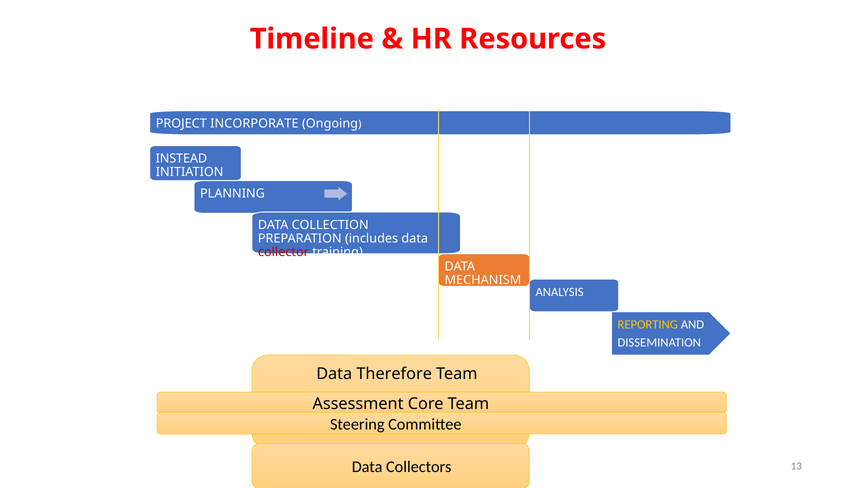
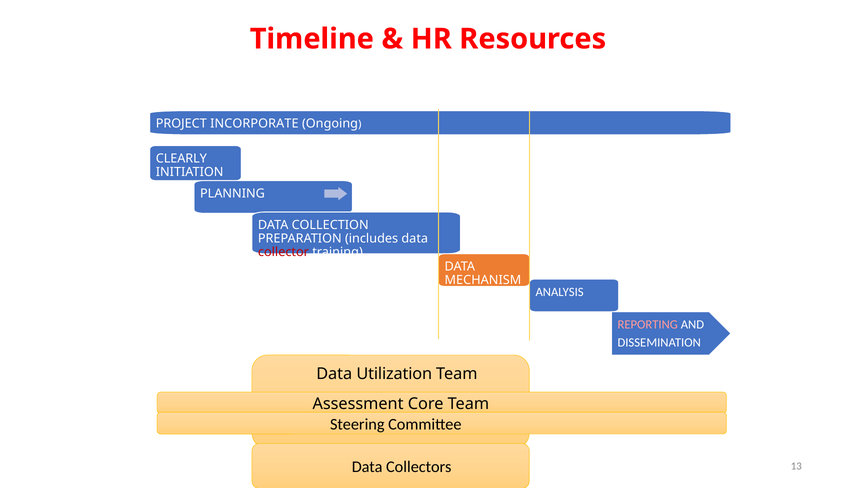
INSTEAD: INSTEAD -> CLEARLY
REPORTING colour: yellow -> pink
Therefore: Therefore -> Utilization
